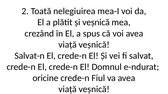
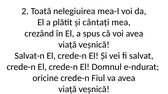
și veșnică: veșnică -> cântați
